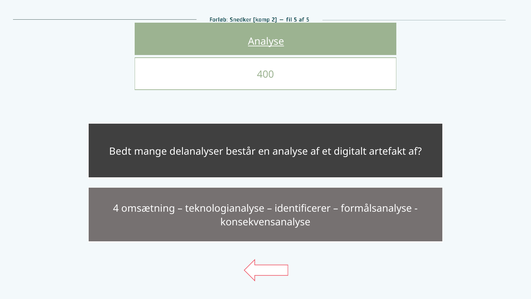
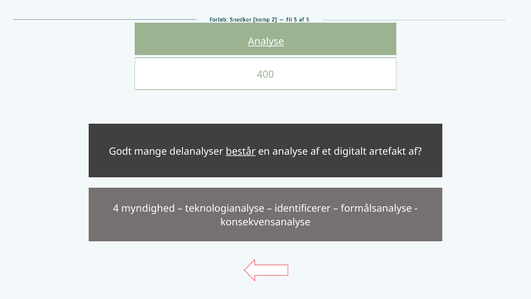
Bedt: Bedt -> Godt
består underline: none -> present
omsætning: omsætning -> myndighed
